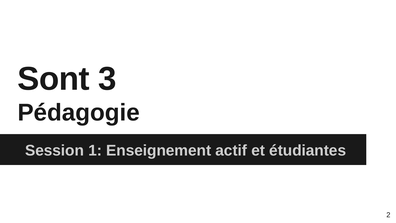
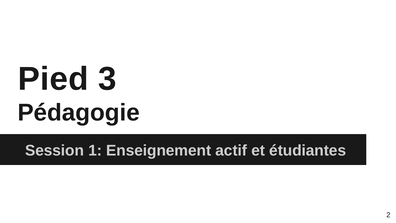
Sont: Sont -> Pied
